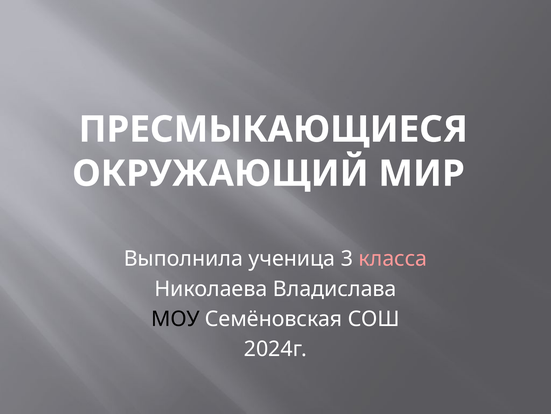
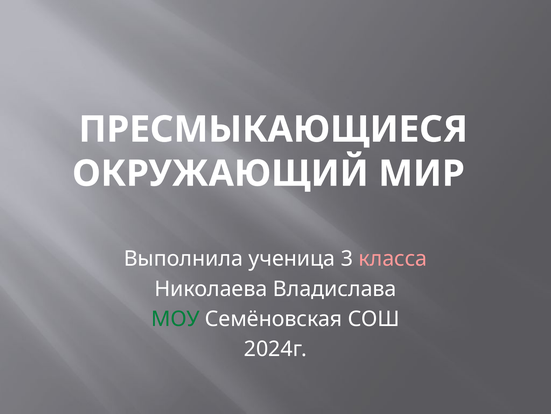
МОУ colour: black -> green
